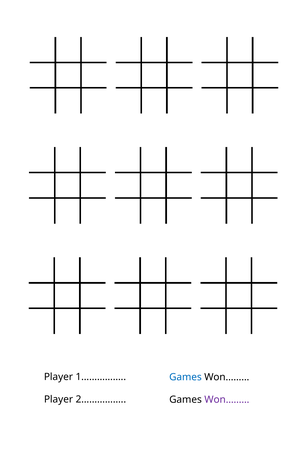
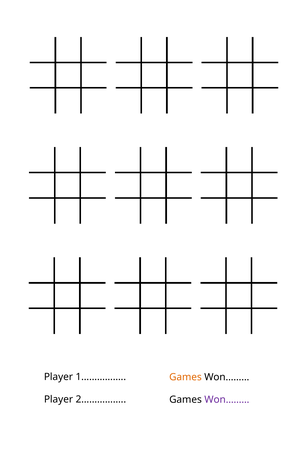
Games at (185, 378) colour: blue -> orange
